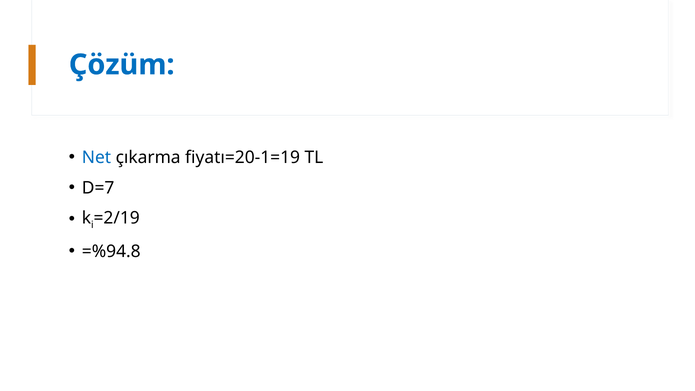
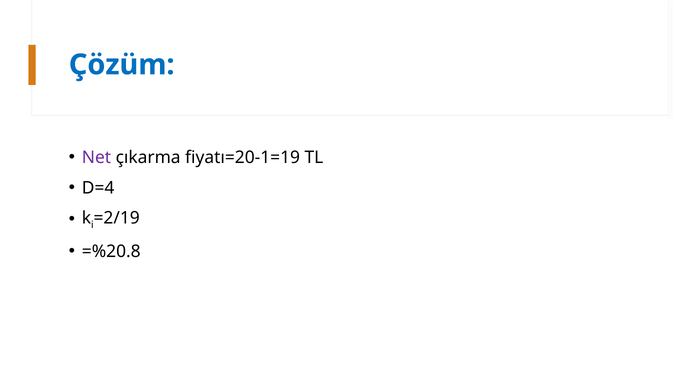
Net colour: blue -> purple
D=7: D=7 -> D=4
=%94.8: =%94.8 -> =%20.8
